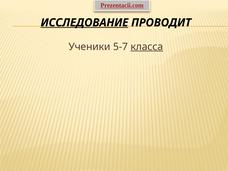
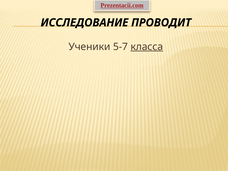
ИССЛЕДОВАНИЕ underline: present -> none
